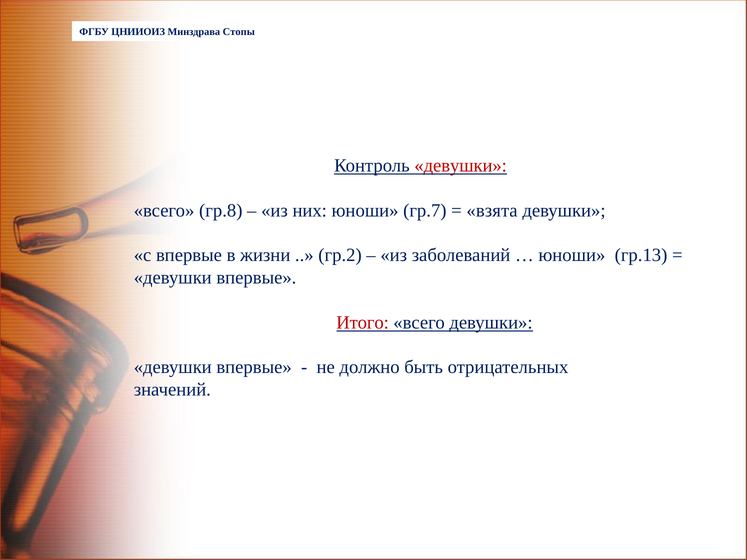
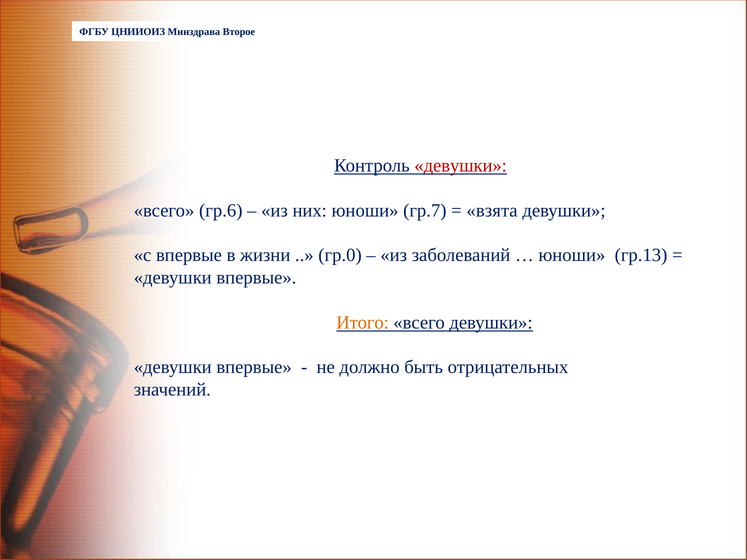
Стопы: Стопы -> Второе
гр.8: гр.8 -> гр.6
гр.2: гр.2 -> гр.0
Итого colour: red -> orange
